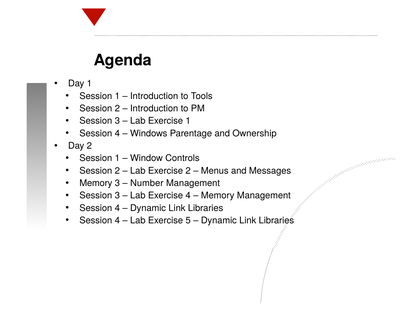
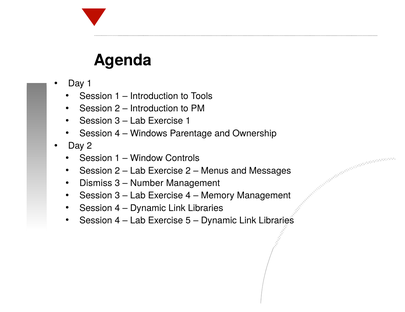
Memory at (96, 183): Memory -> Dismiss
